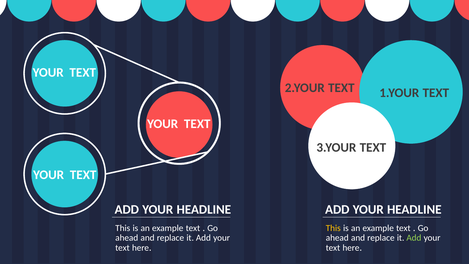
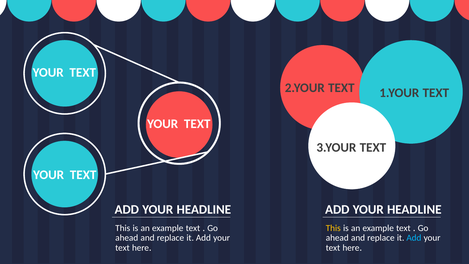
Add at (414, 238) colour: light green -> light blue
